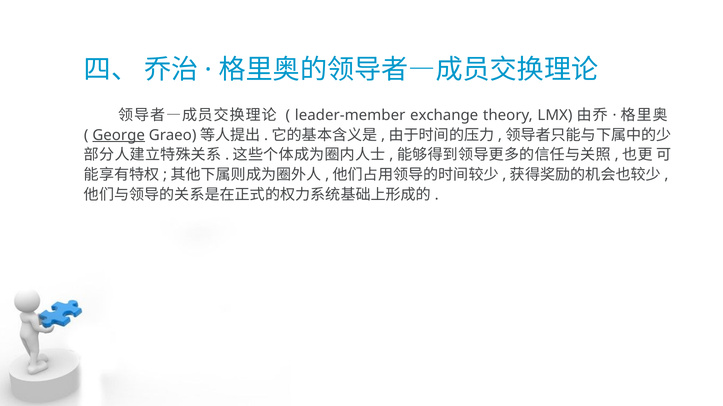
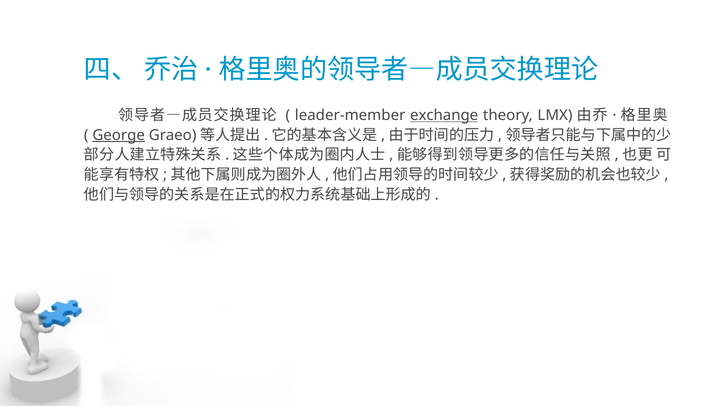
exchange underline: none -> present
